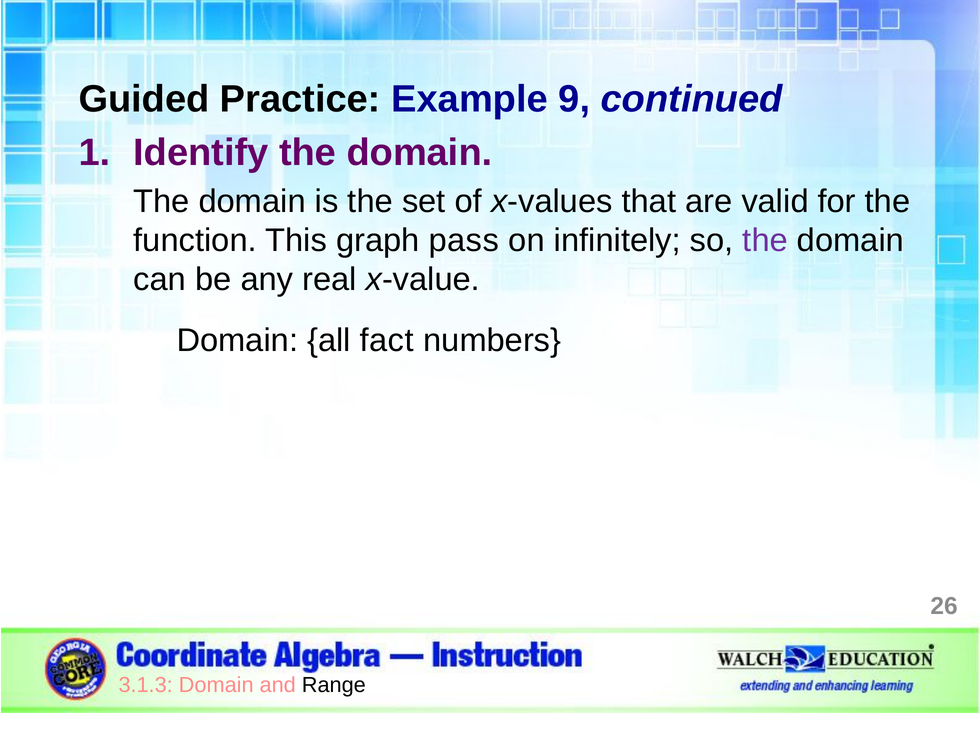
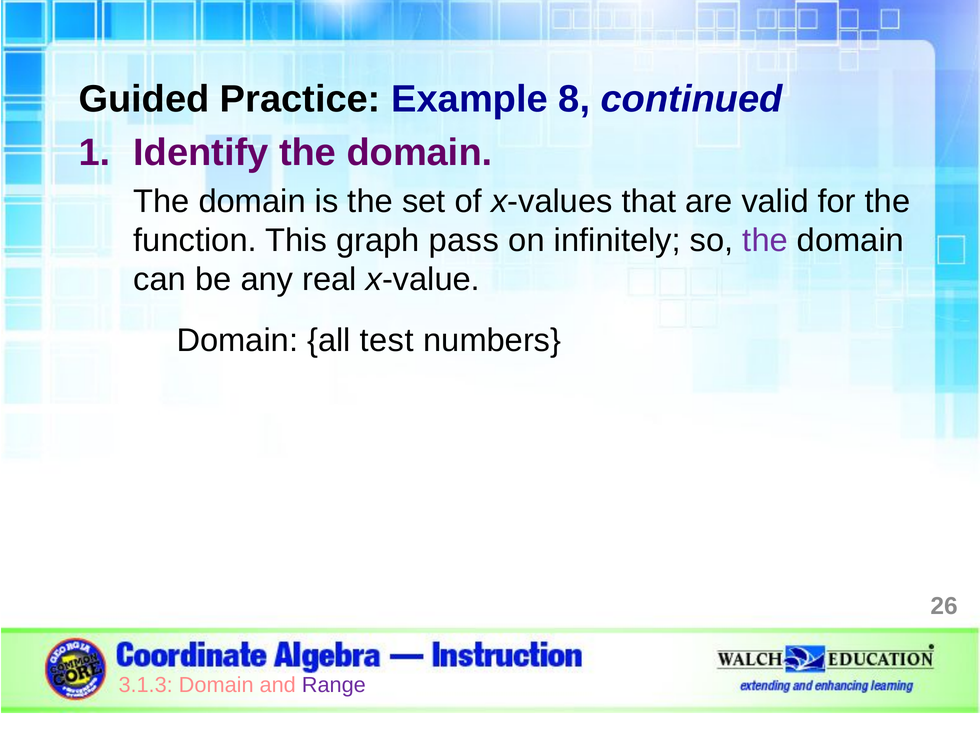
9: 9 -> 8
fact: fact -> test
Range colour: black -> purple
